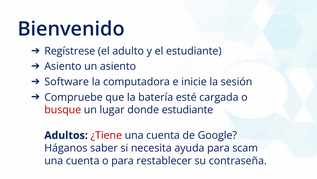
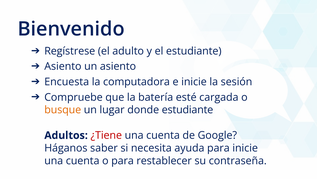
Software: Software -> Encuesta
busque colour: red -> orange
para scam: scam -> inicie
